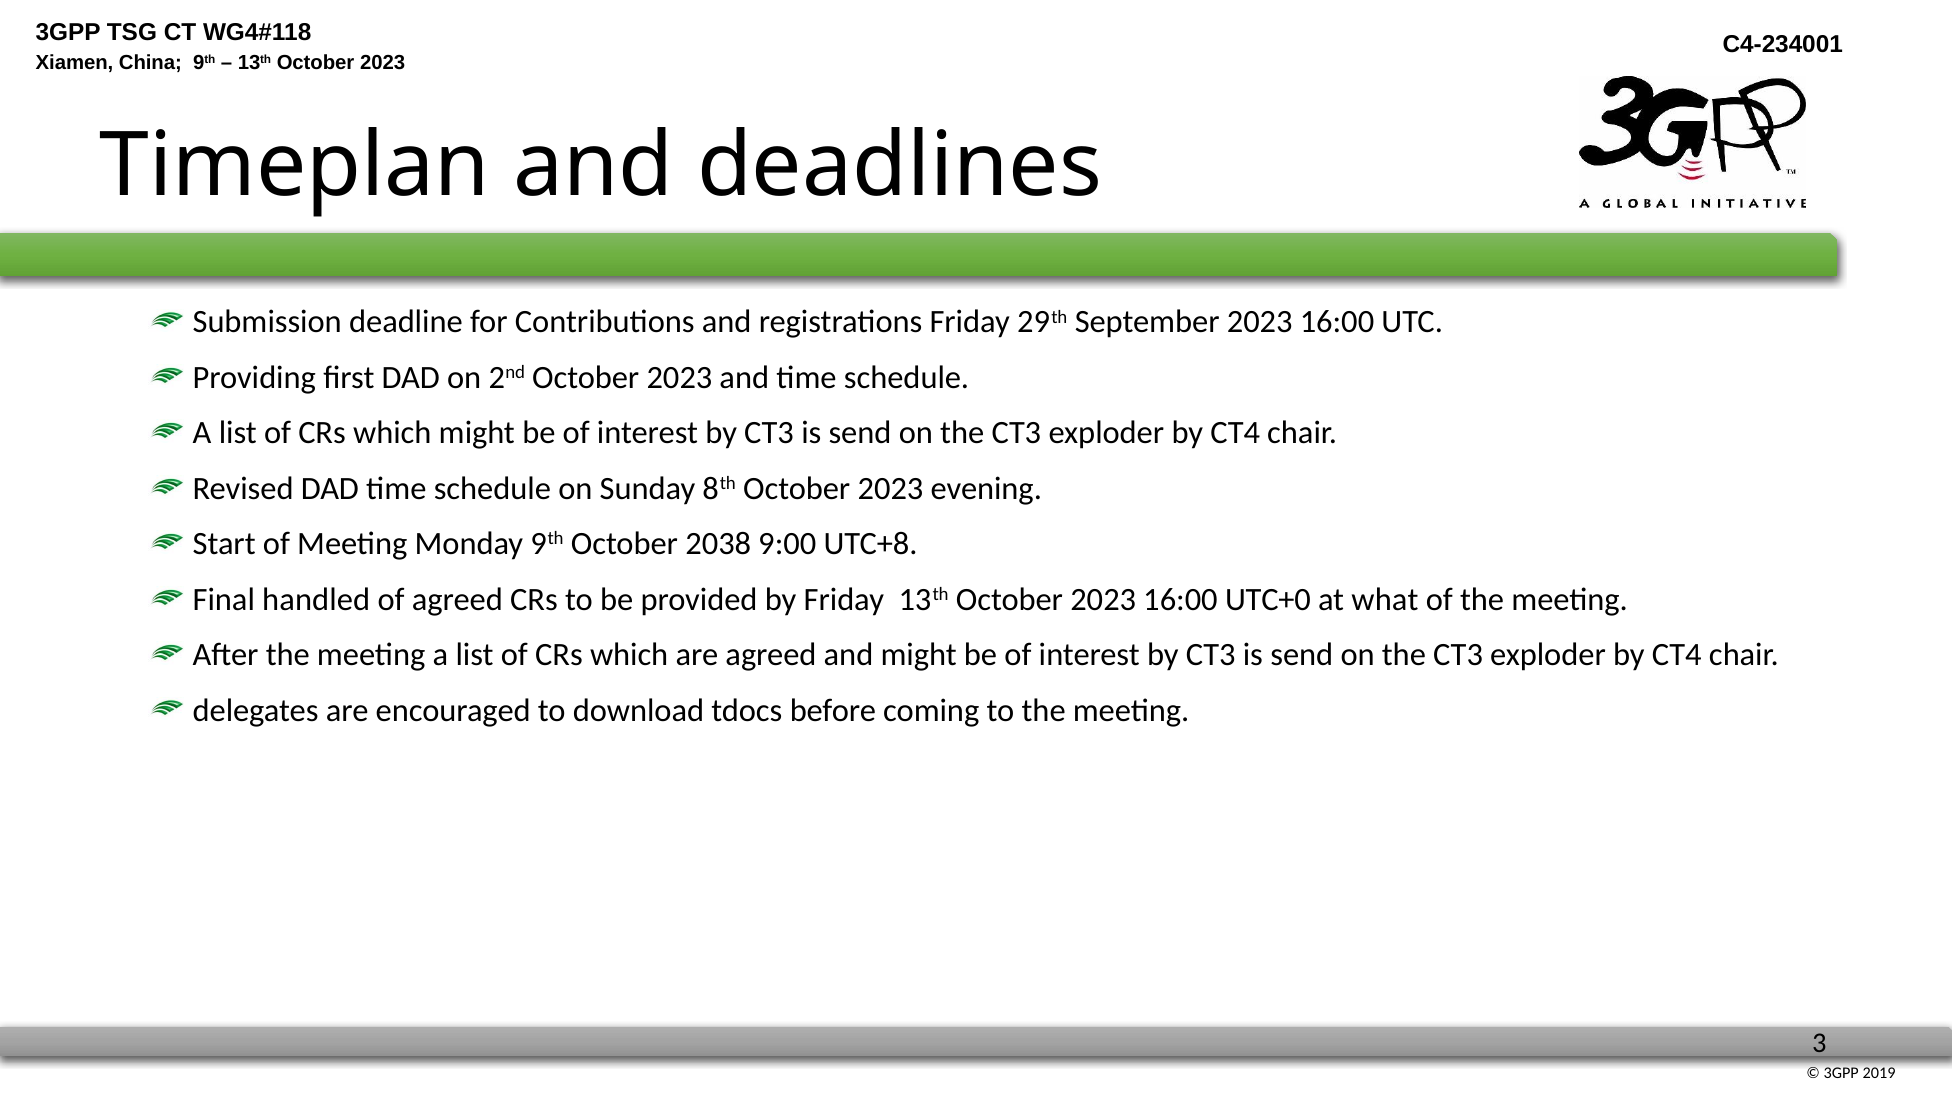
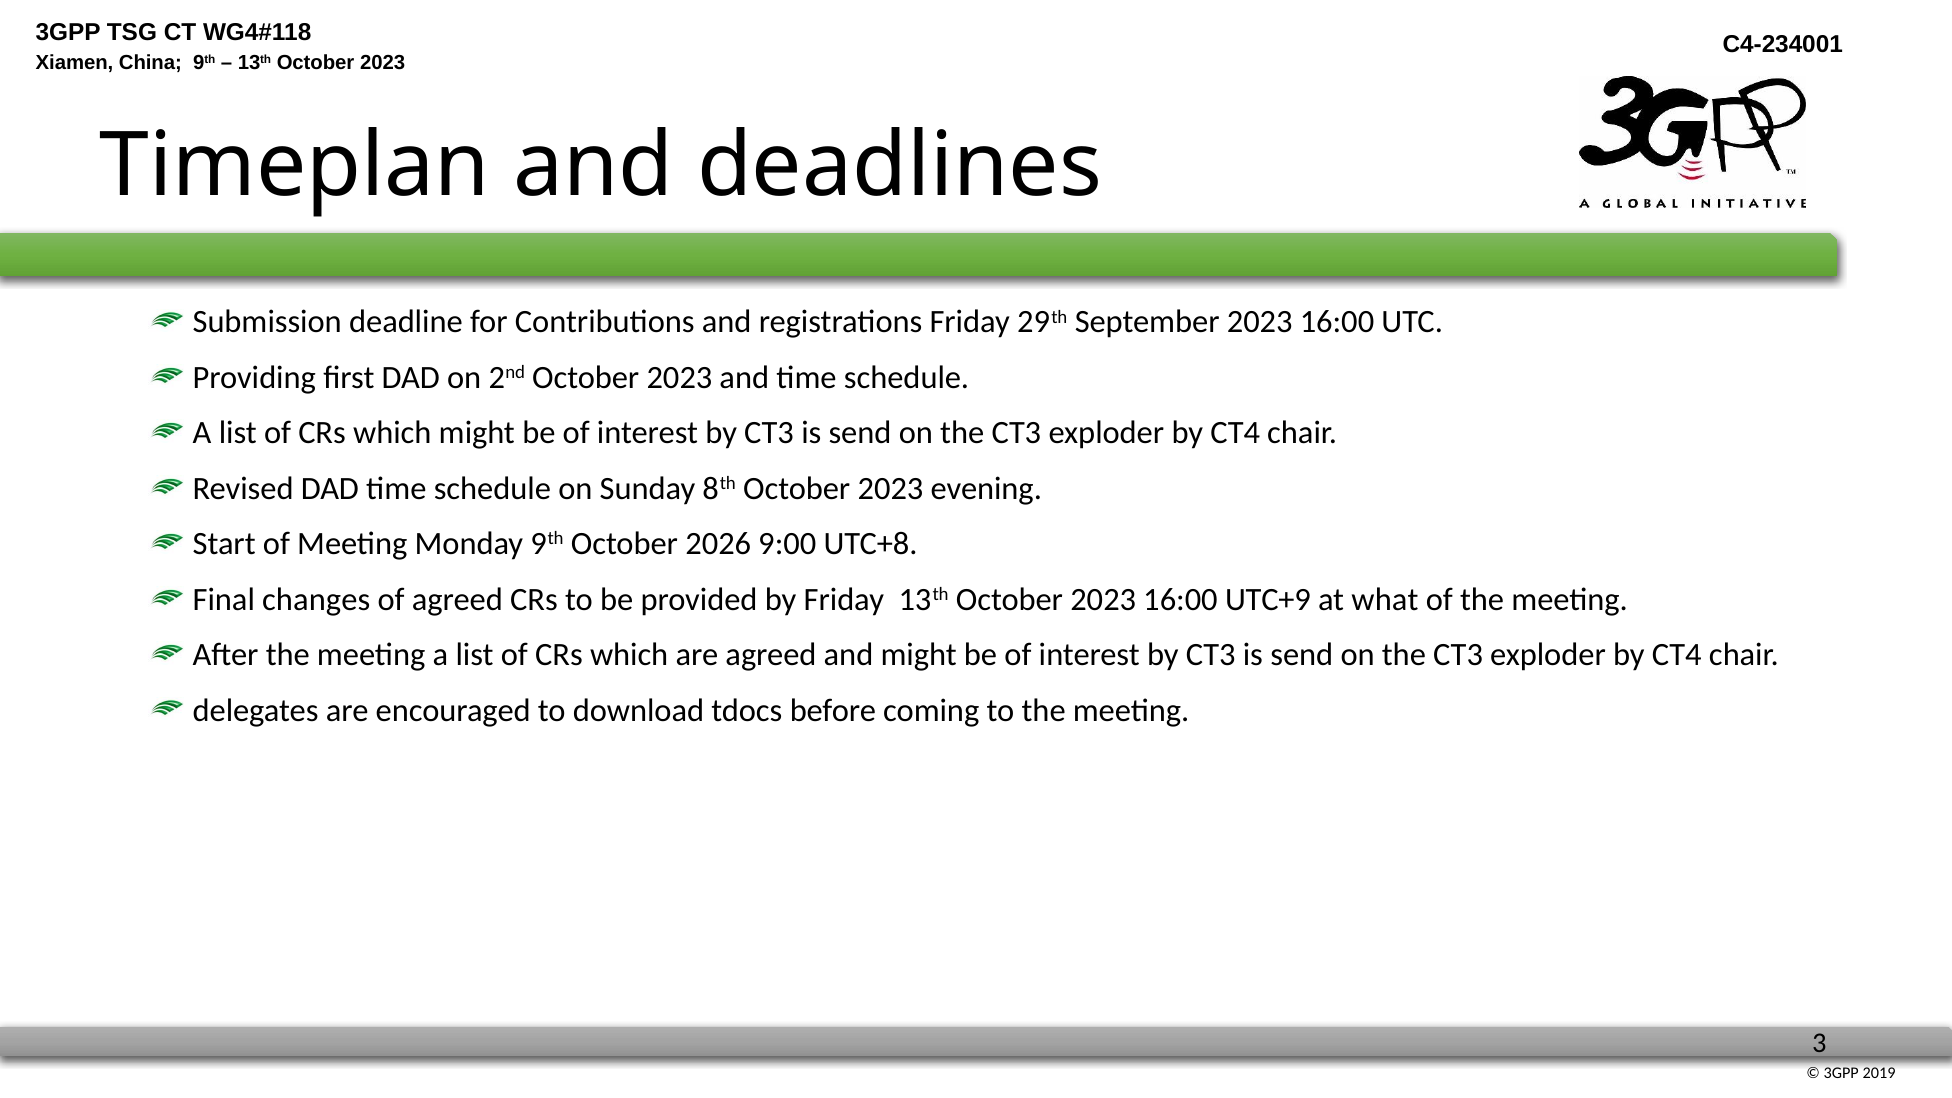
2038: 2038 -> 2026
handled: handled -> changes
UTC+0: UTC+0 -> UTC+9
